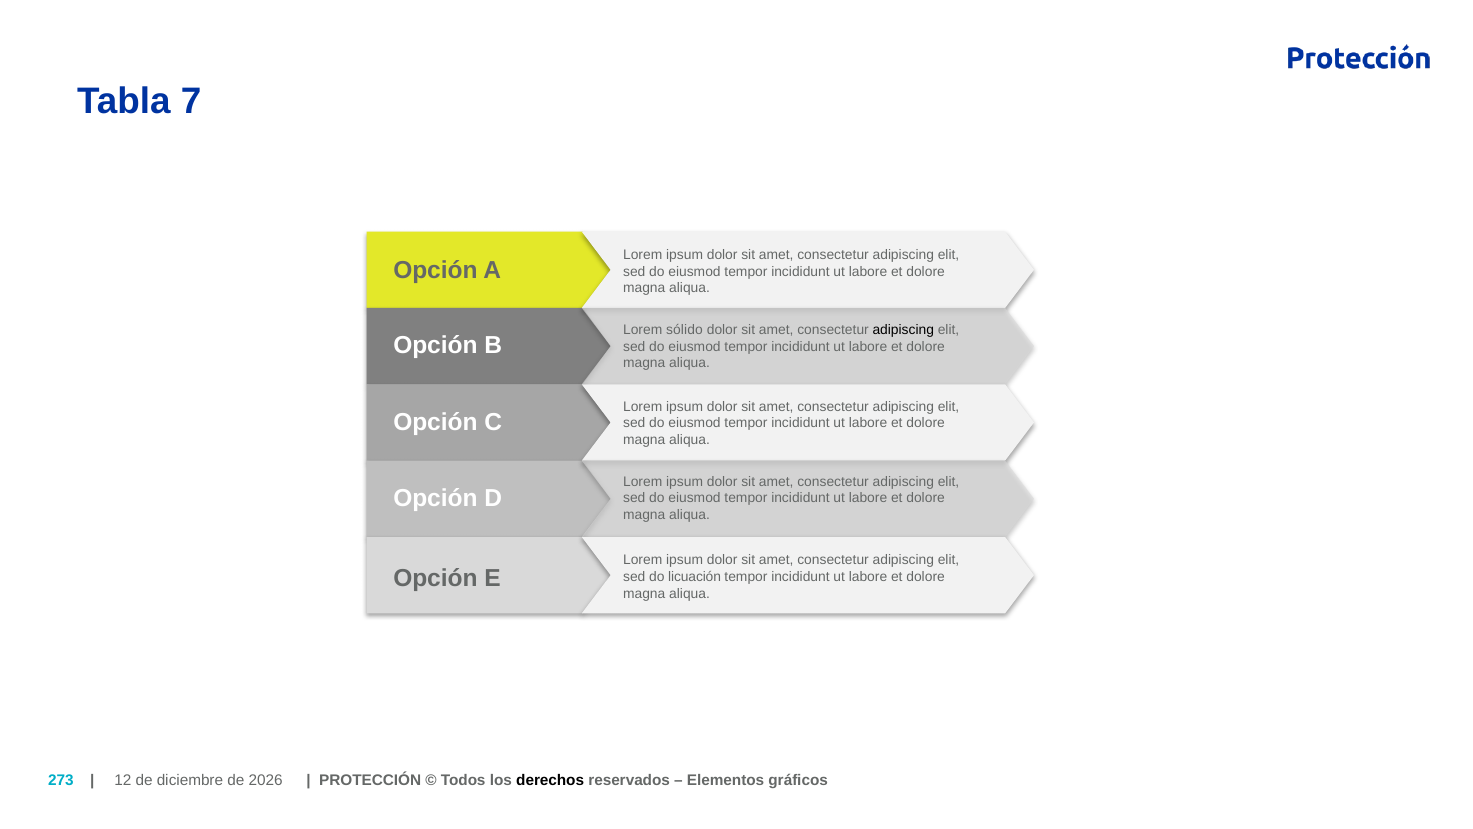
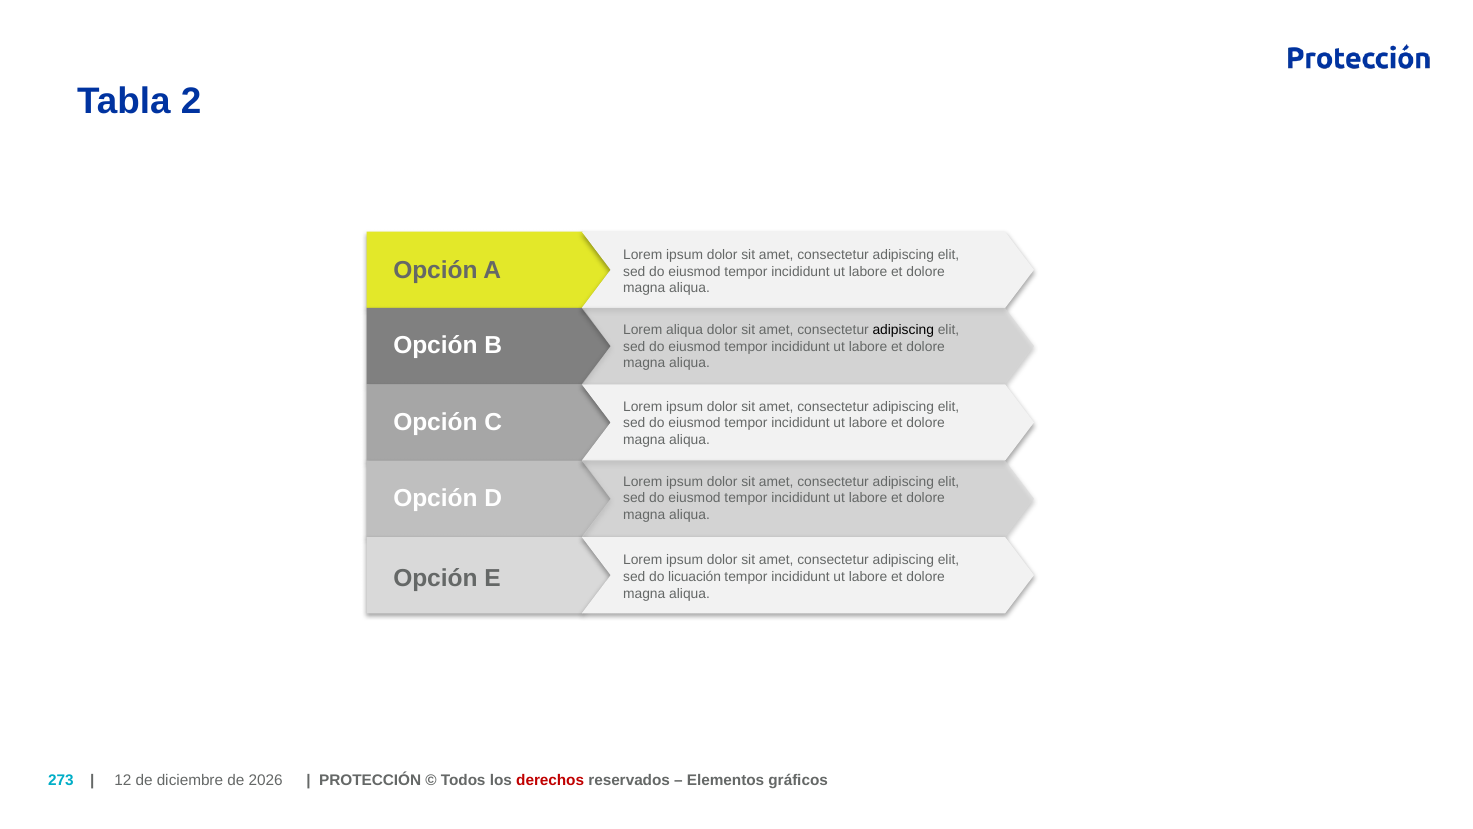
7: 7 -> 2
Lorem sólido: sólido -> aliqua
derechos colour: black -> red
